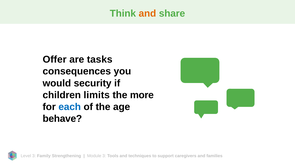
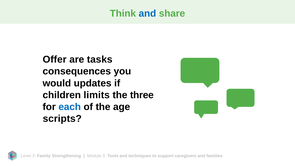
and at (147, 13) colour: orange -> blue
security: security -> updates
more: more -> three
behave: behave -> scripts
